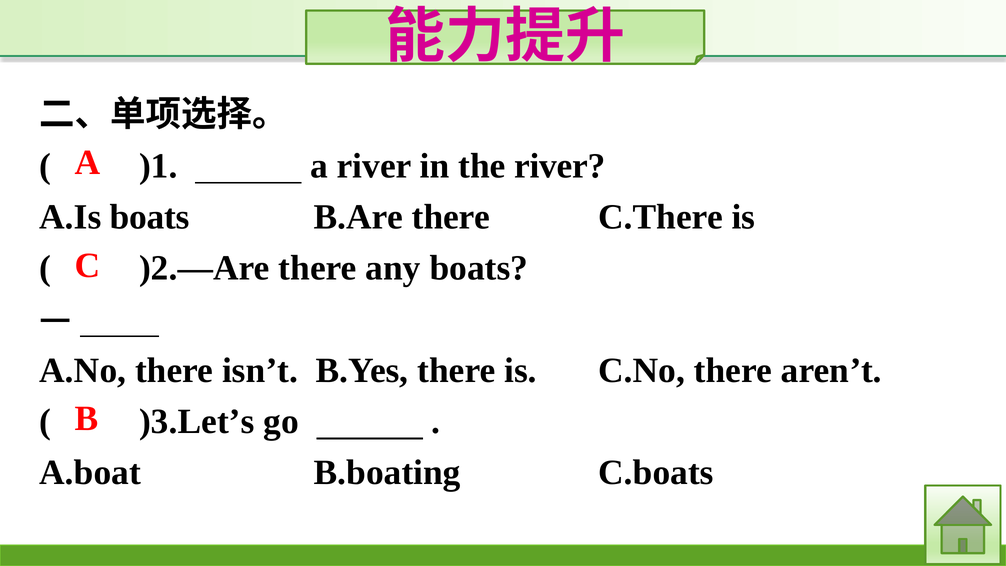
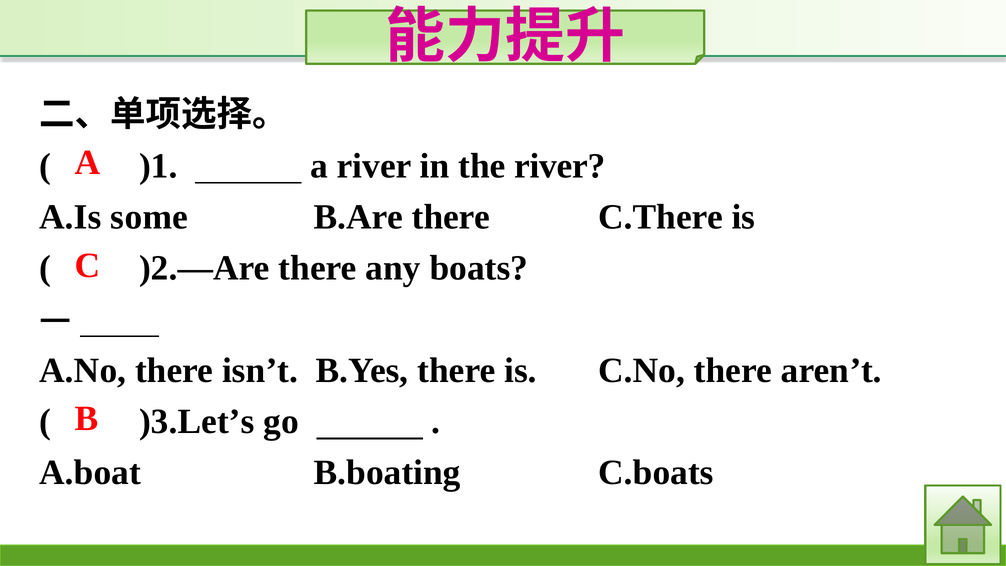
A.Is boats: boats -> some
